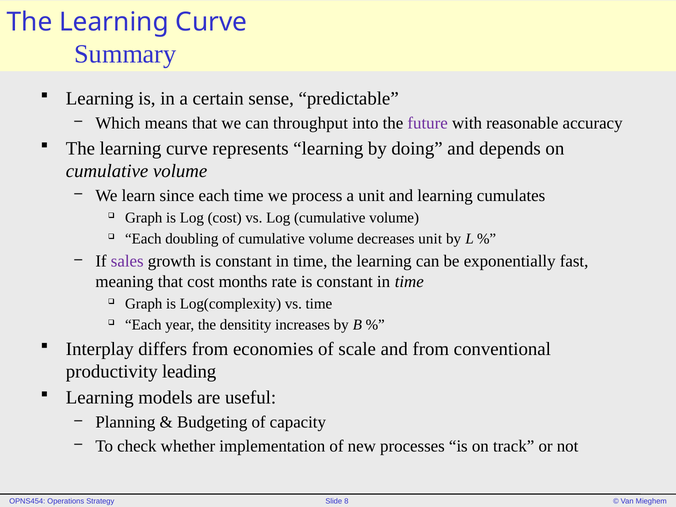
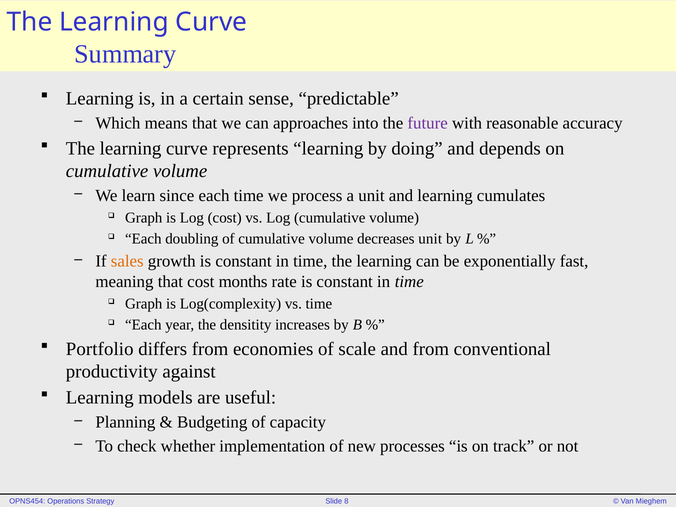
throughput: throughput -> approaches
sales colour: purple -> orange
Interplay: Interplay -> Portfolio
leading: leading -> against
